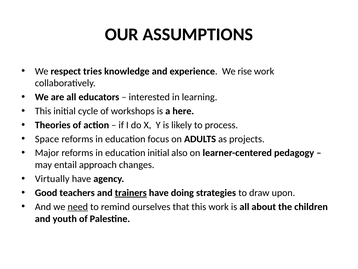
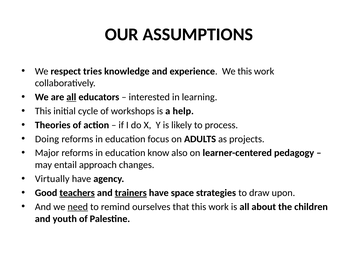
We rise: rise -> this
all at (71, 97) underline: none -> present
here: here -> help
Space: Space -> Doing
education initial: initial -> know
teachers underline: none -> present
doing: doing -> space
